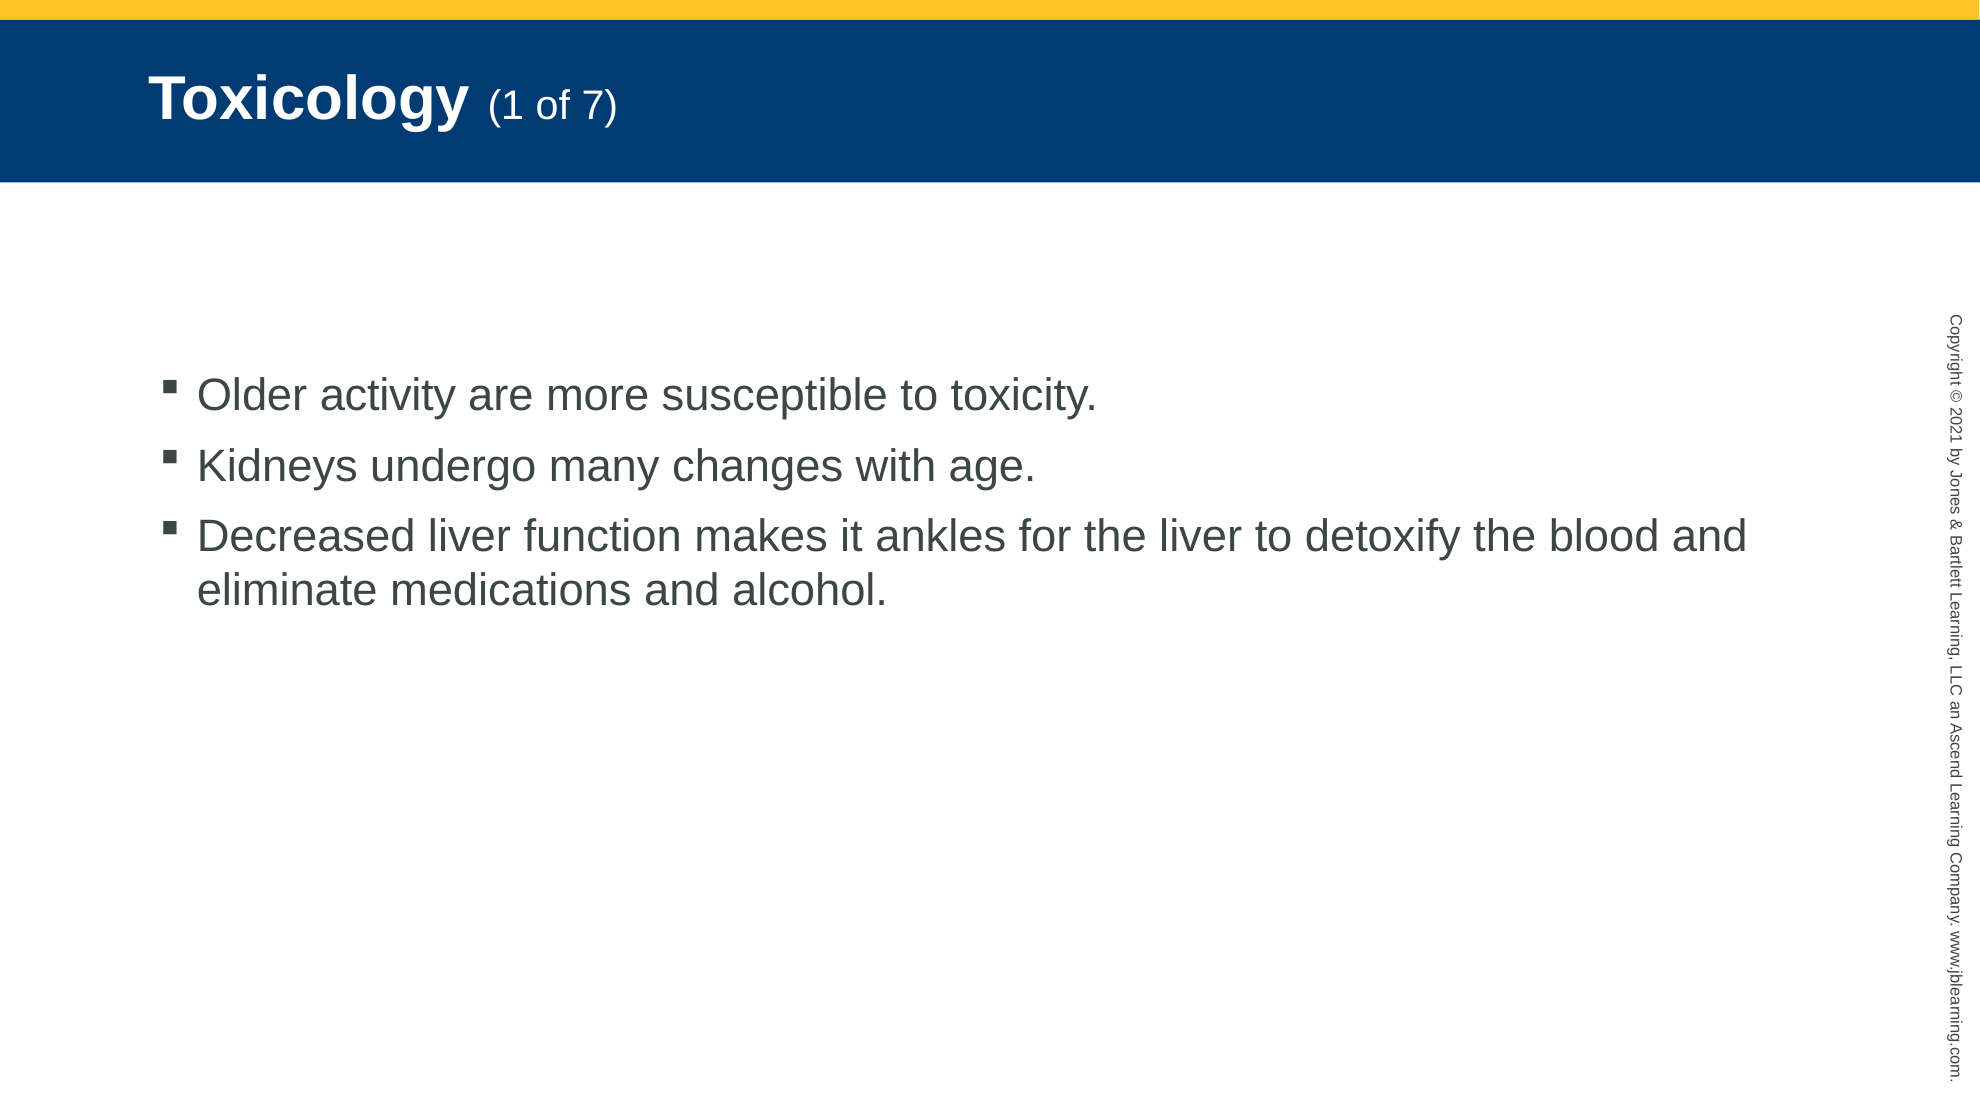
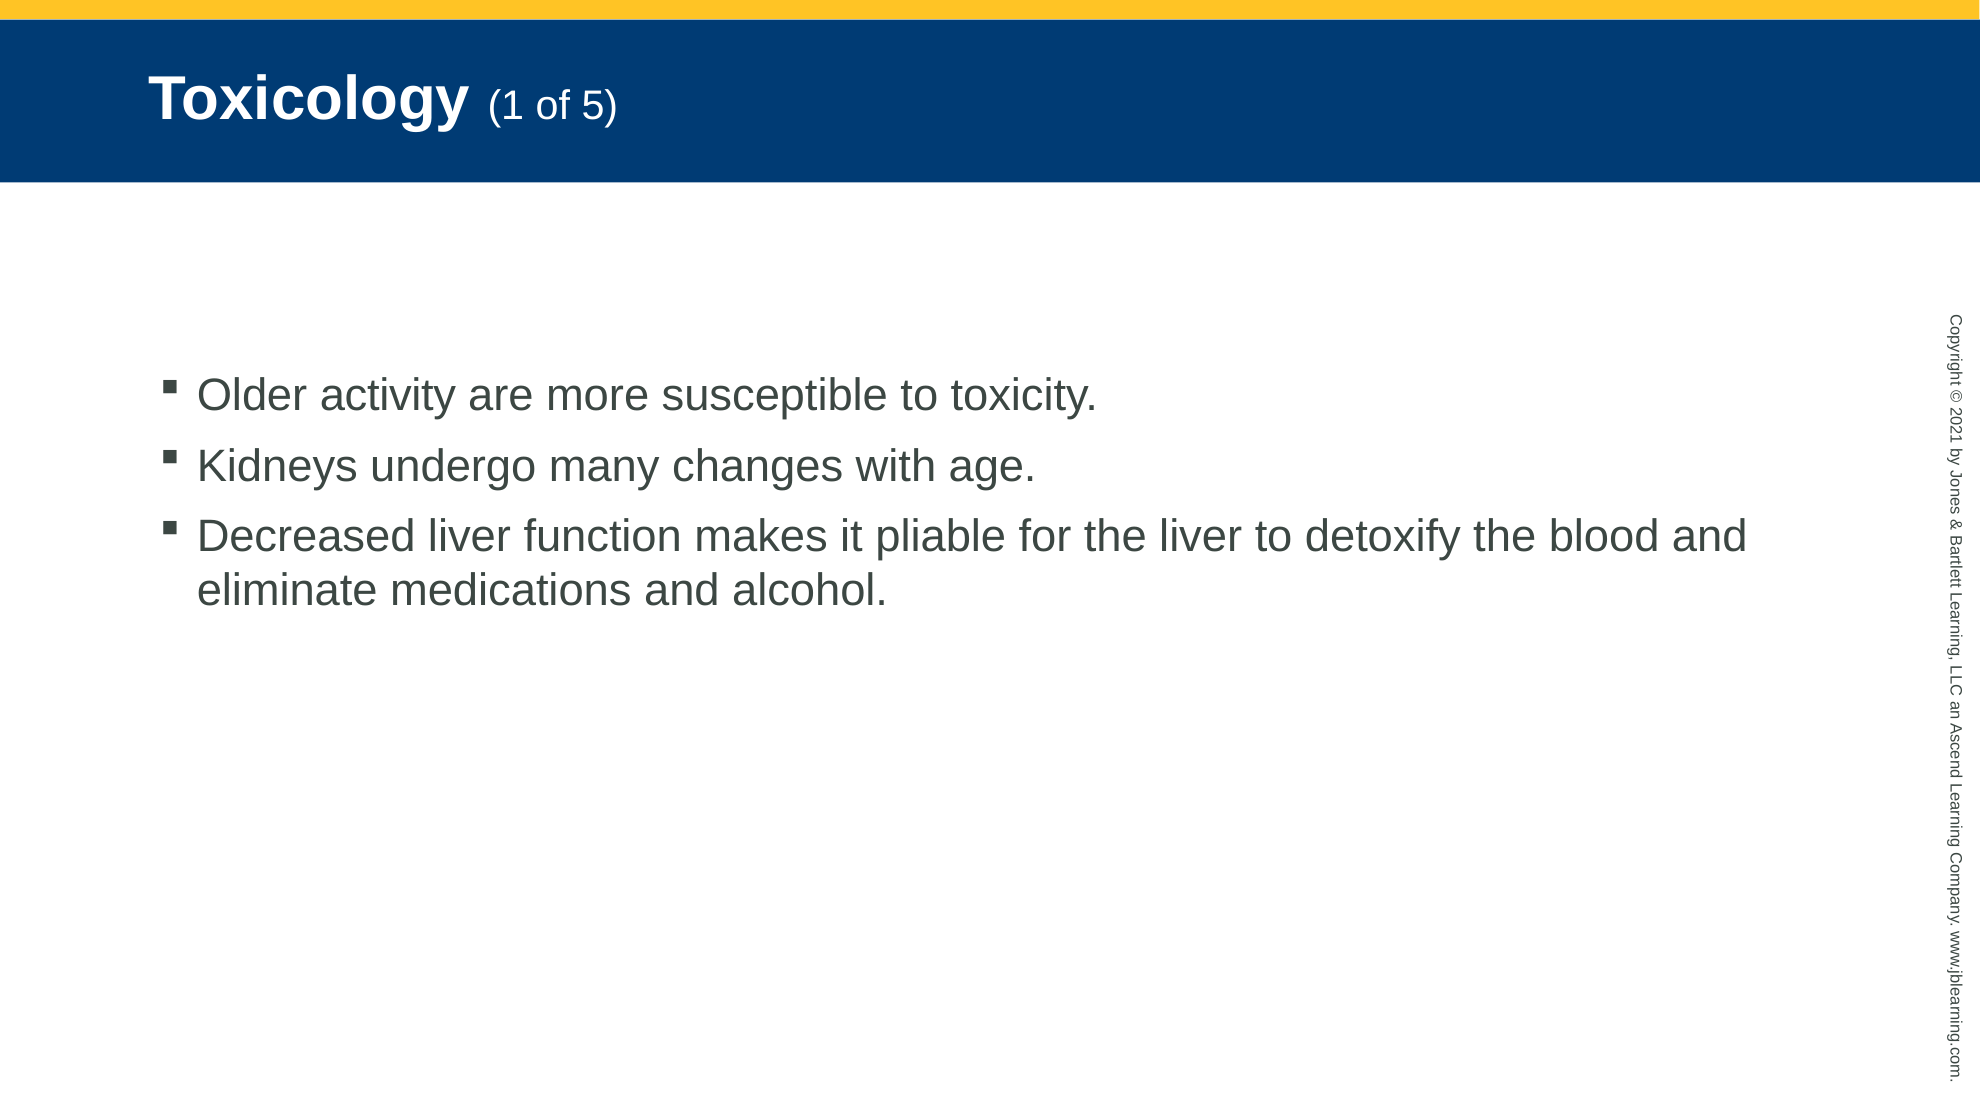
7: 7 -> 5
ankles: ankles -> pliable
